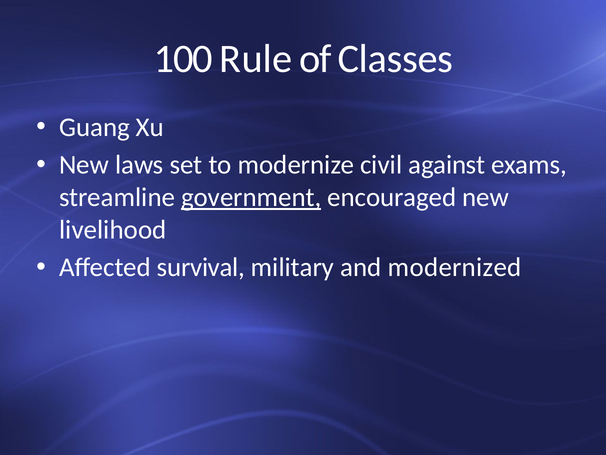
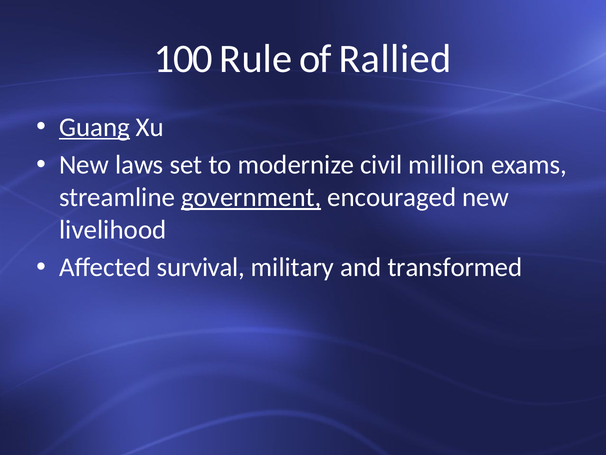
Classes: Classes -> Rallied
Guang underline: none -> present
against: against -> million
modernized: modernized -> transformed
